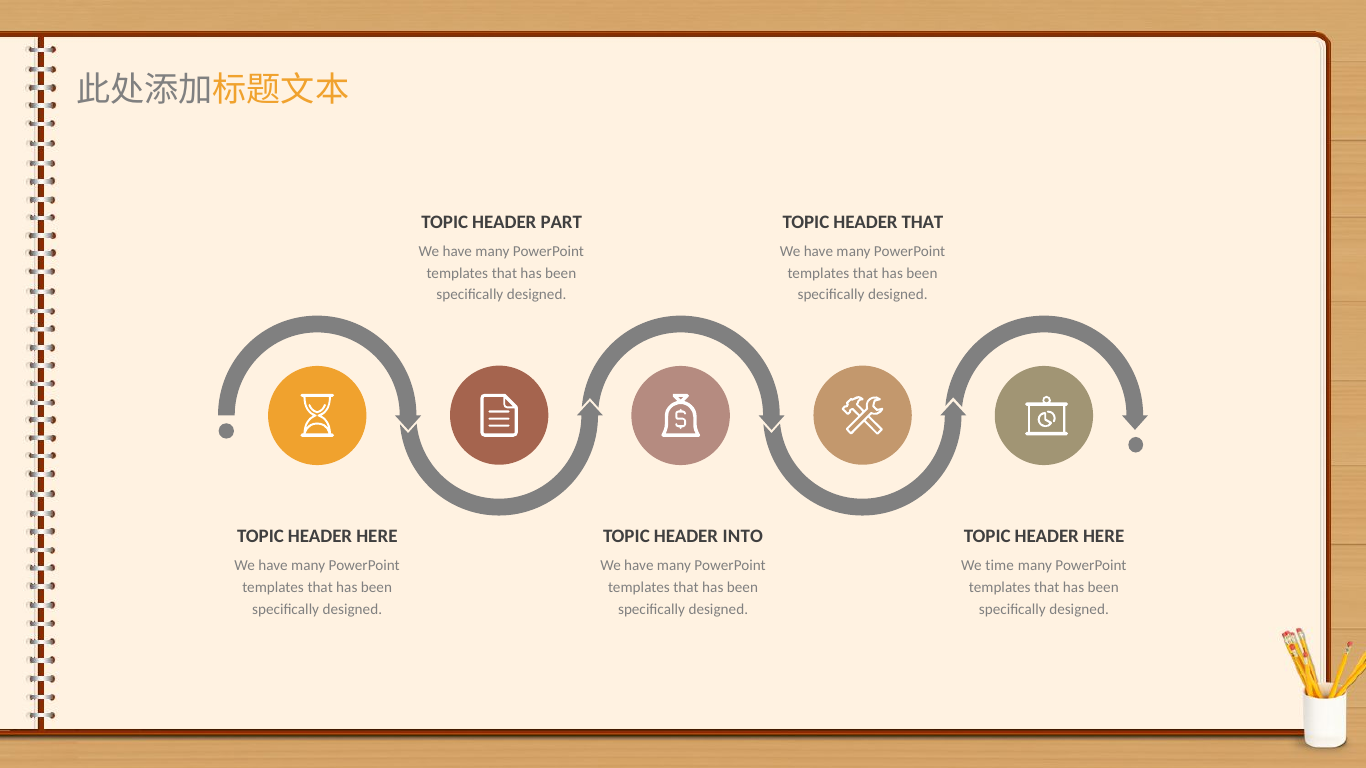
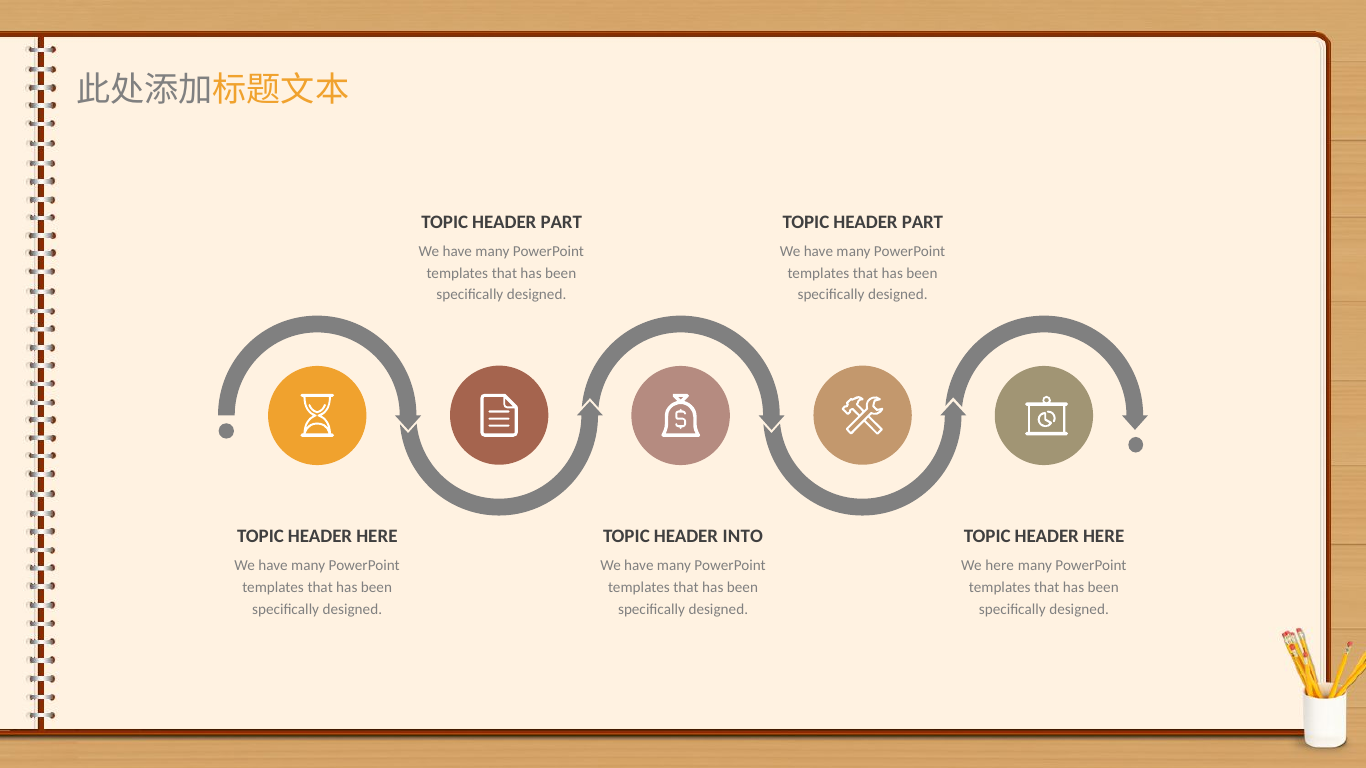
THAT at (922, 222): THAT -> PART
We time: time -> here
